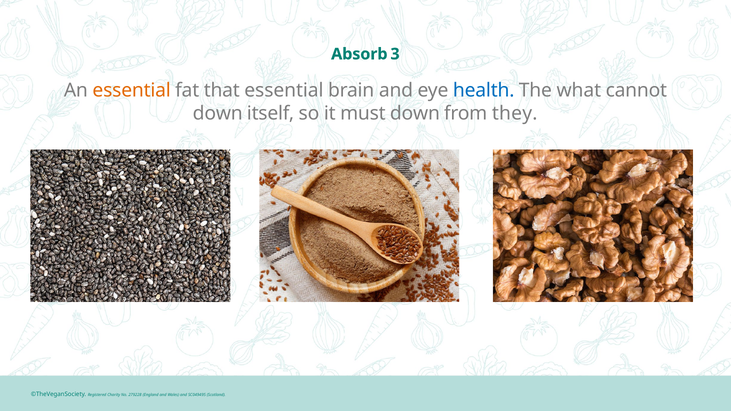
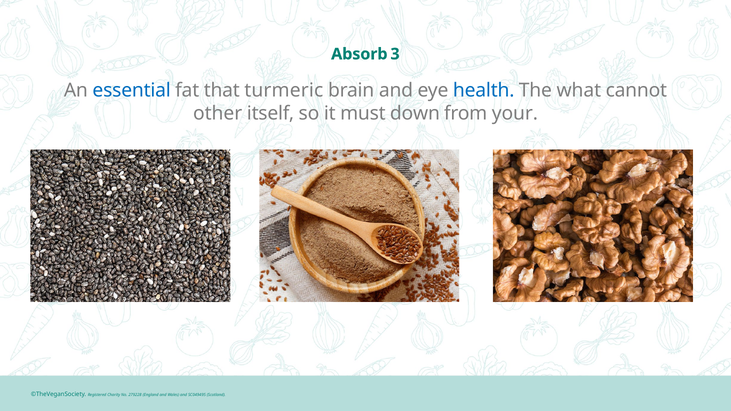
essential at (132, 90) colour: orange -> blue
that essential: essential -> turmeric
down at (218, 113): down -> other
they: they -> your
